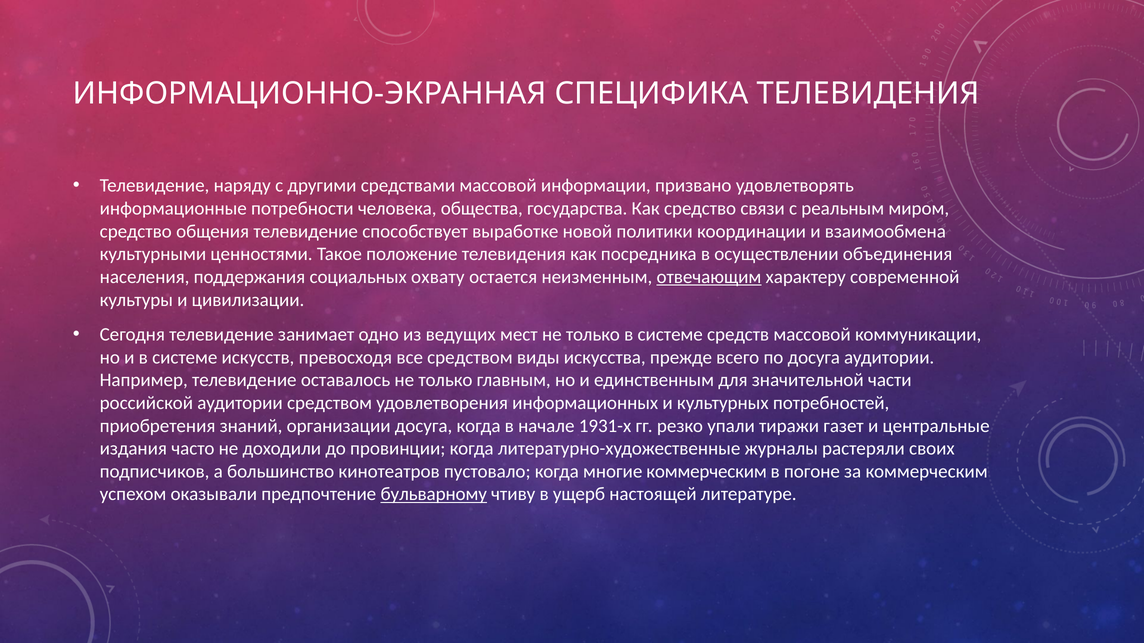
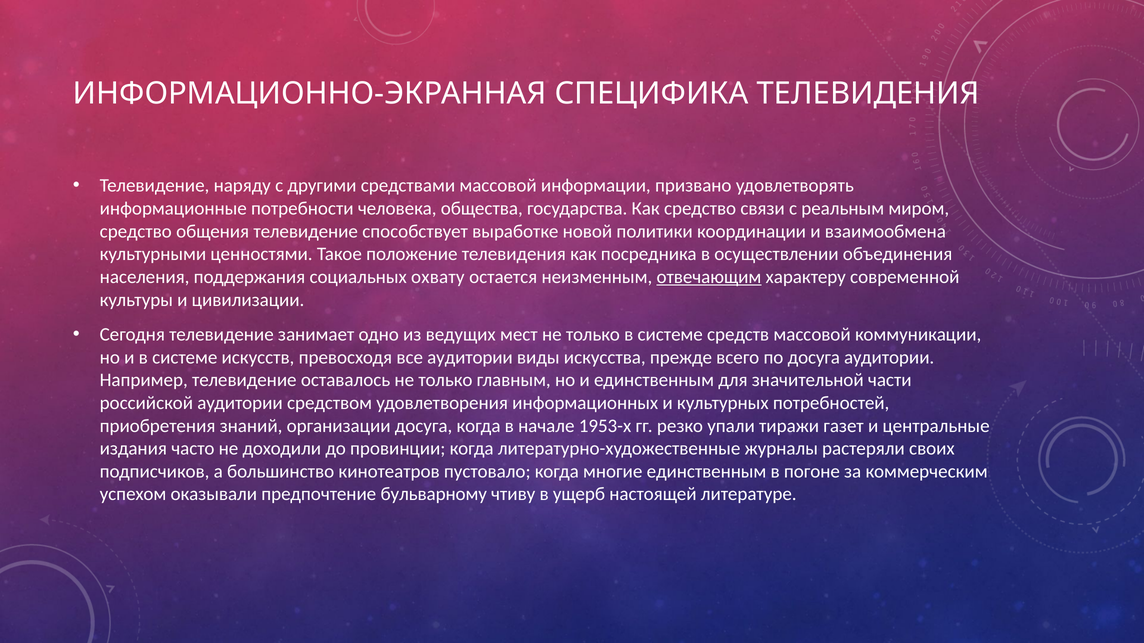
все средством: средством -> аудитории
1931-х: 1931-х -> 1953-х
многие коммерческим: коммерческим -> единственным
бульварному underline: present -> none
